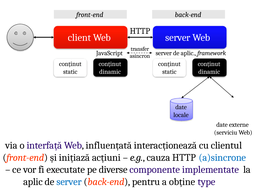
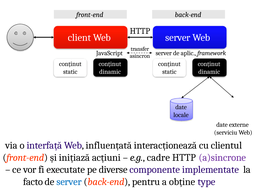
cauza: cauza -> cadre
a)sincrone colour: blue -> purple
aplic at (33, 182): aplic -> facto
